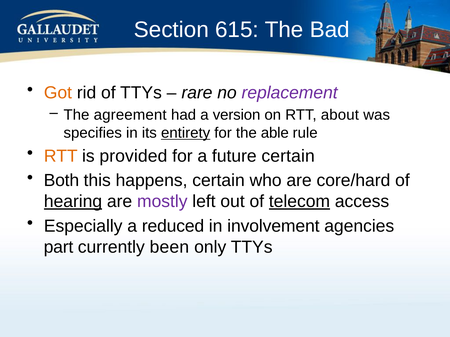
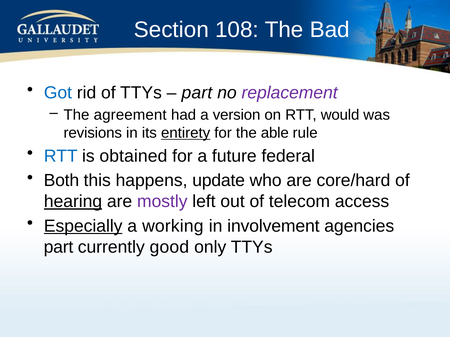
615: 615 -> 108
Got colour: orange -> blue
rare at (197, 93): rare -> part
about: about -> would
specifies: specifies -> revisions
RTT at (61, 156) colour: orange -> blue
provided: provided -> obtained
future certain: certain -> federal
happens certain: certain -> update
telecom underline: present -> none
Especially underline: none -> present
reduced: reduced -> working
been: been -> good
